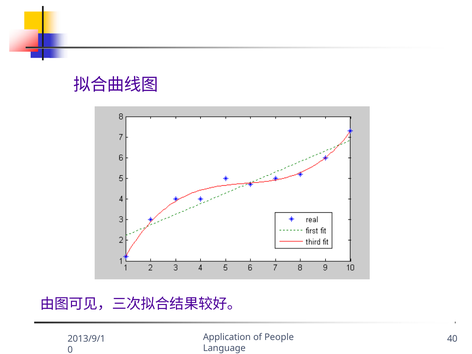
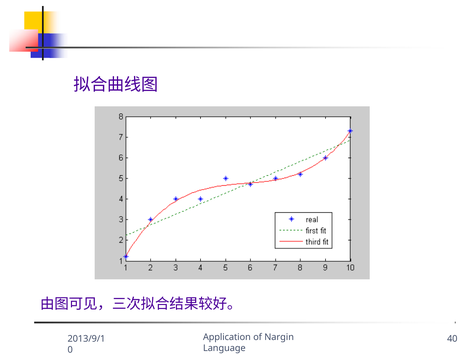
People: People -> Nargin
